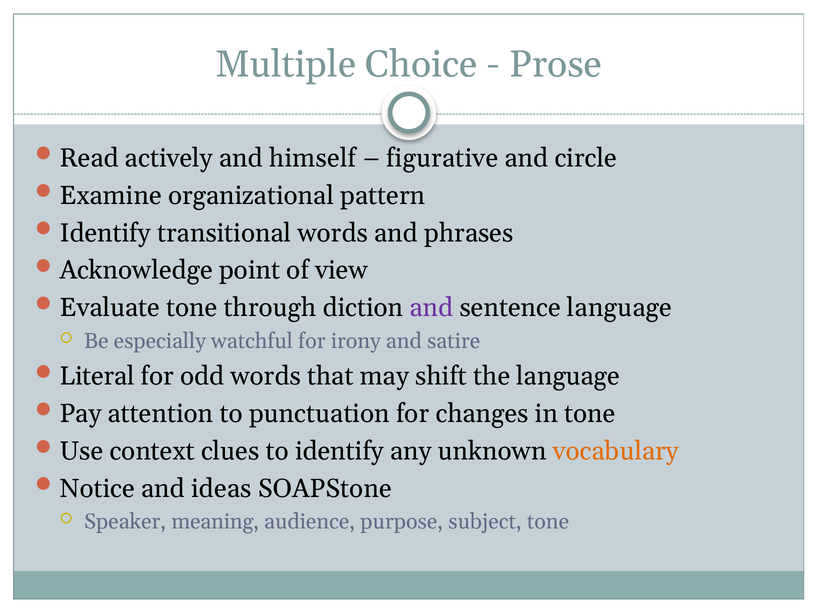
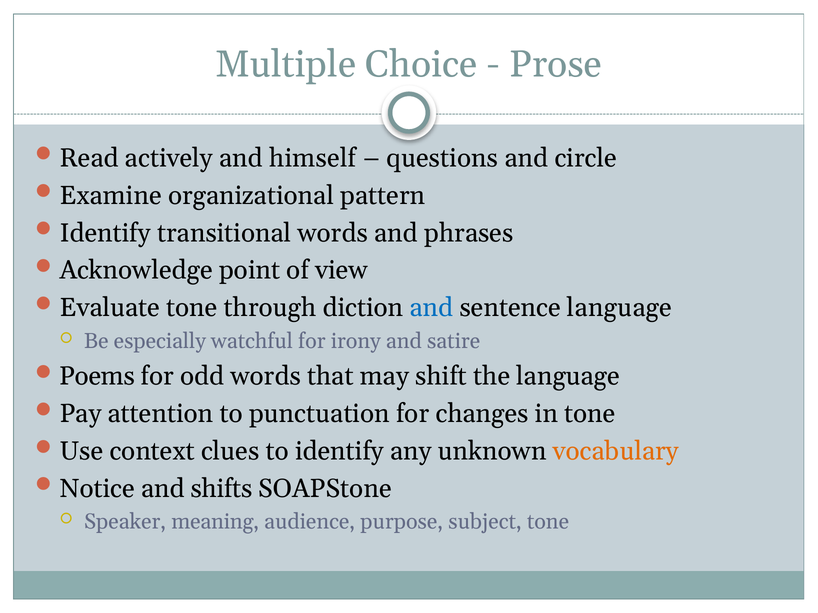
figurative: figurative -> questions
and at (432, 308) colour: purple -> blue
Literal: Literal -> Poems
ideas: ideas -> shifts
